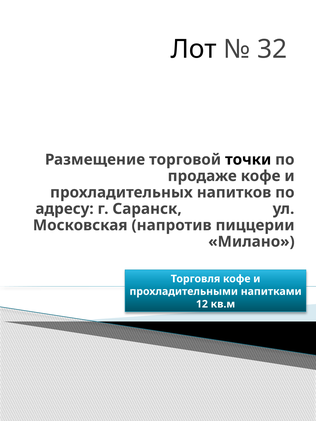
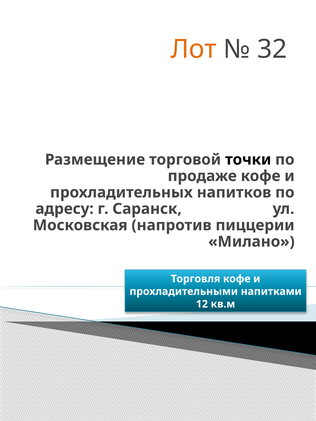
Лот colour: black -> orange
